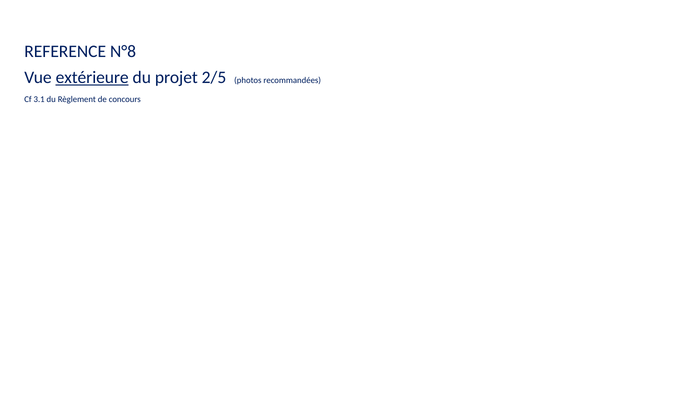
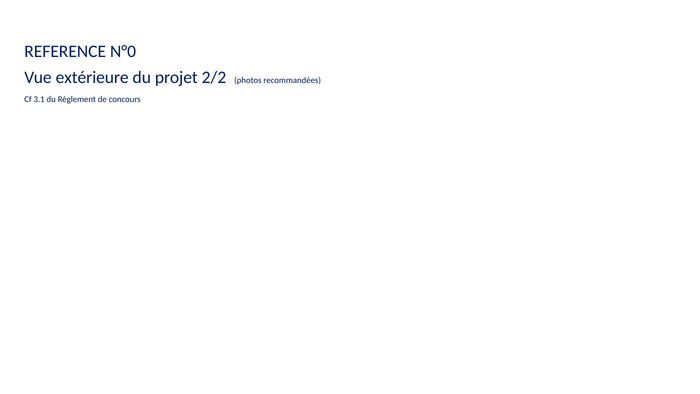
N°8: N°8 -> N°0
extérieure underline: present -> none
2/5: 2/5 -> 2/2
